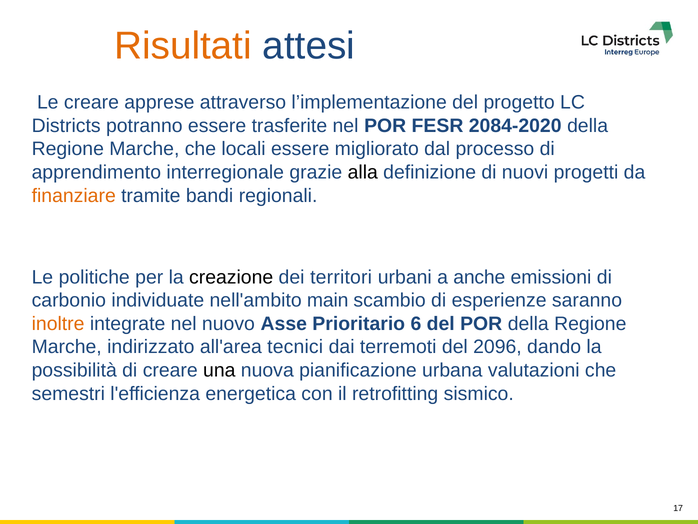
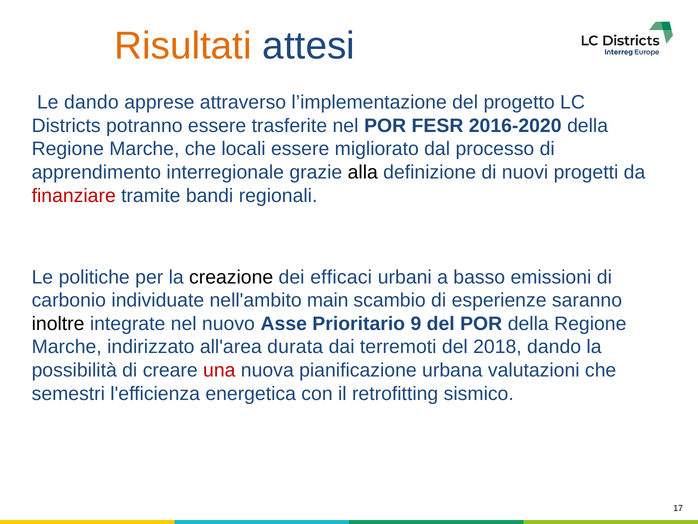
Le creare: creare -> dando
2084-2020: 2084-2020 -> 2016-2020
finanziare colour: orange -> red
territori: territori -> efficaci
anche: anche -> basso
inoltre colour: orange -> black
6: 6 -> 9
tecnici: tecnici -> durata
2096: 2096 -> 2018
una colour: black -> red
